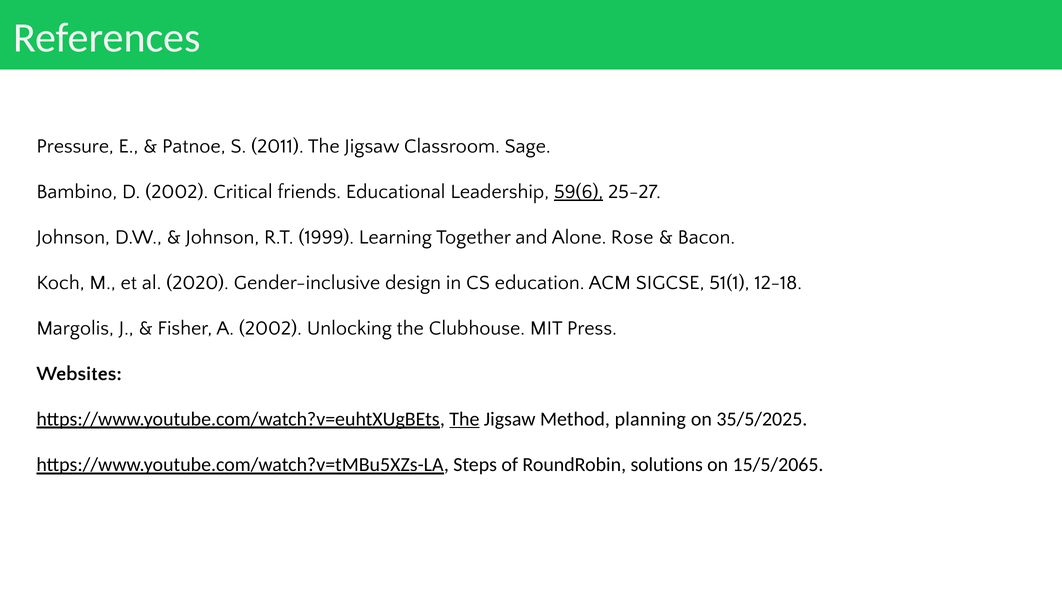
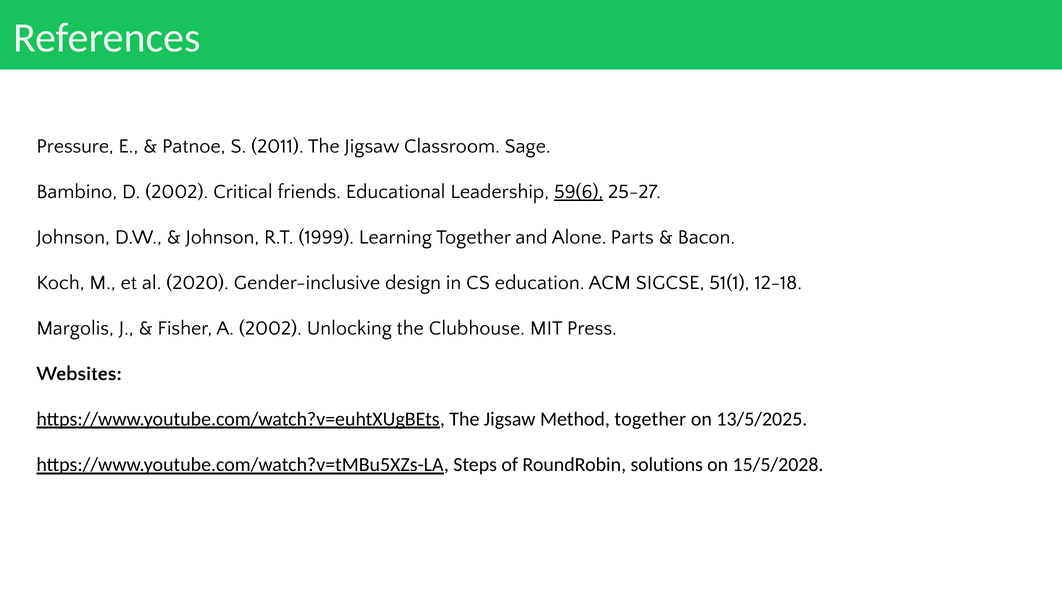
Rose: Rose -> Parts
The at (464, 419) underline: present -> none
Method planning: planning -> together
35/5/2025: 35/5/2025 -> 13/5/2025
15/5/2065: 15/5/2065 -> 15/5/2028
